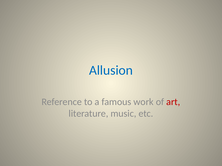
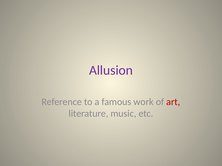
Allusion colour: blue -> purple
